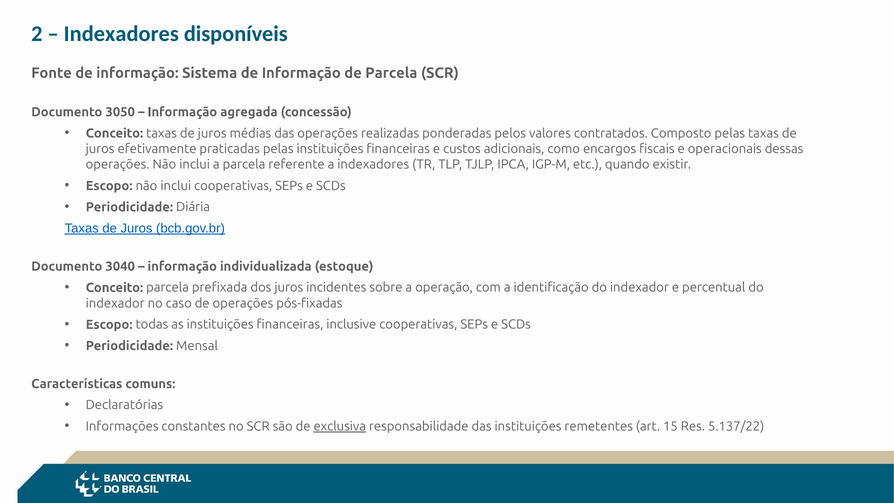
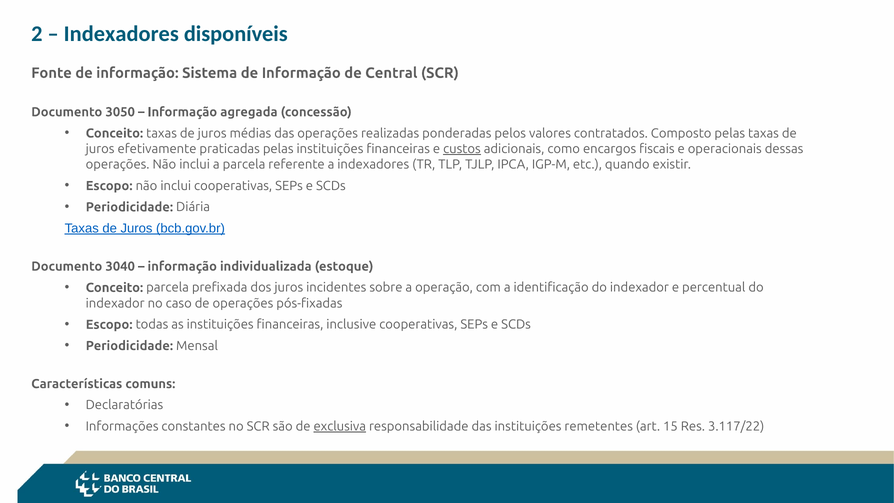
de Parcela: Parcela -> Central
custos underline: none -> present
5.137/22: 5.137/22 -> 3.117/22
